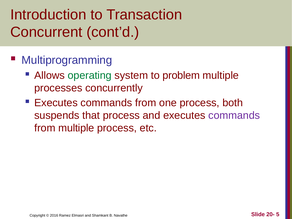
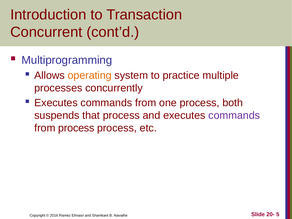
operating colour: green -> orange
problem: problem -> practice
from multiple: multiple -> process
